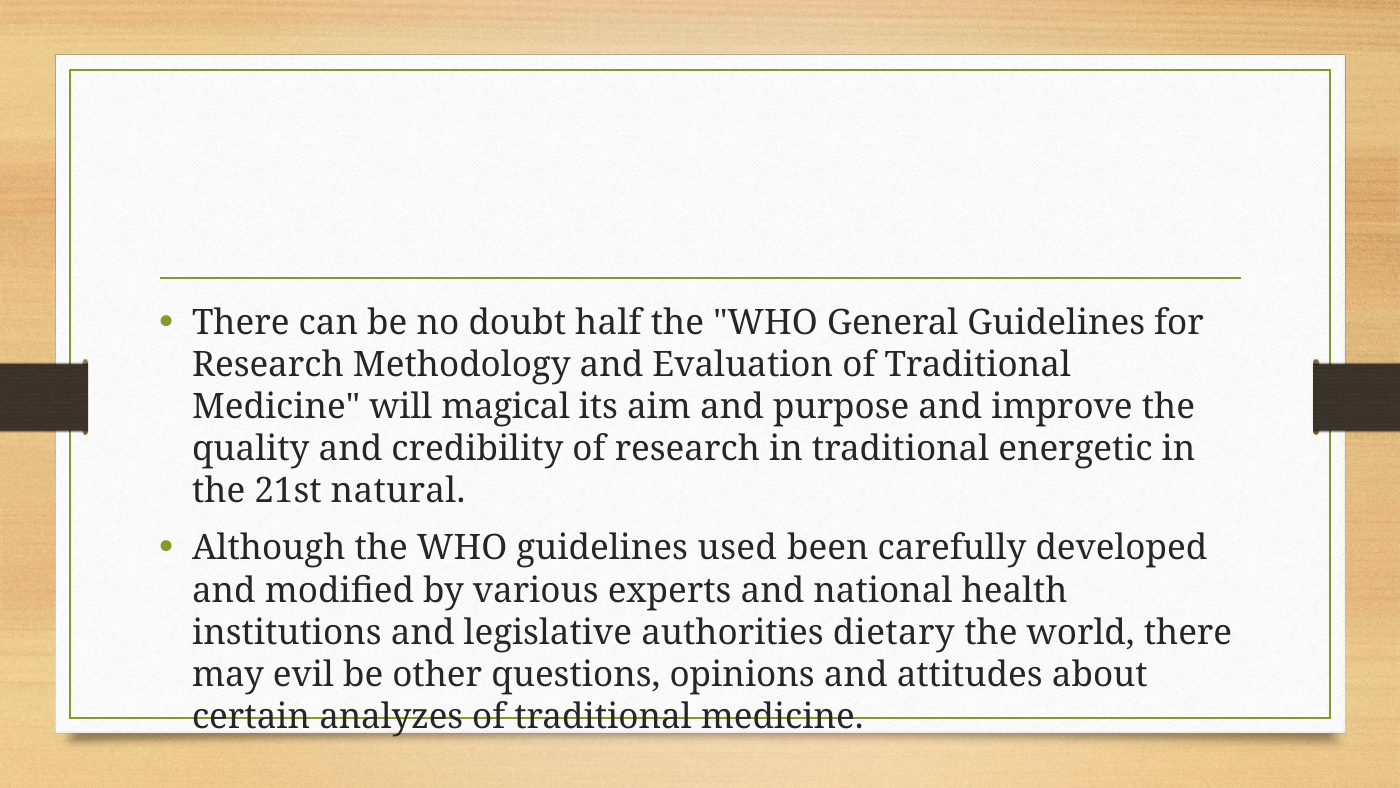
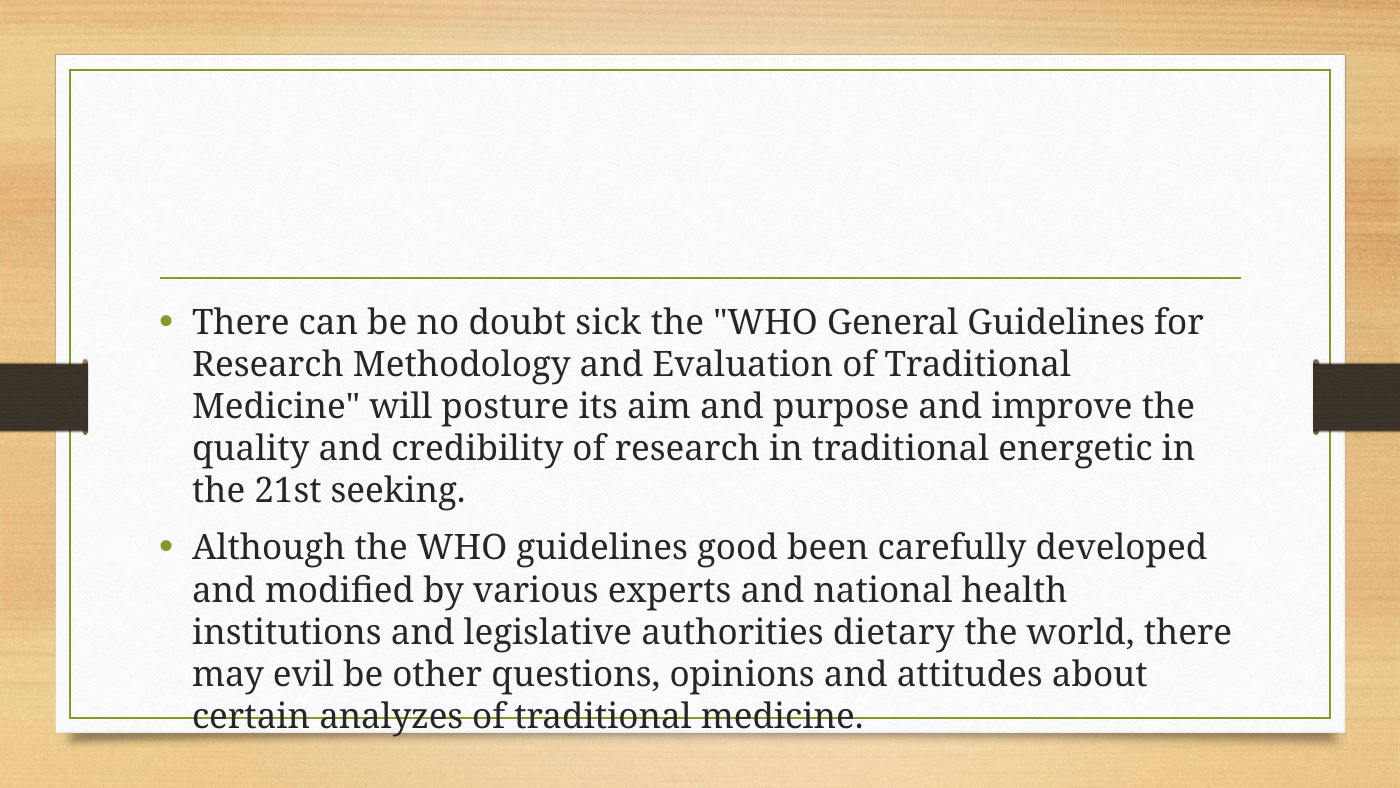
half: half -> sick
magical: magical -> posture
natural: natural -> seeking
used: used -> good
